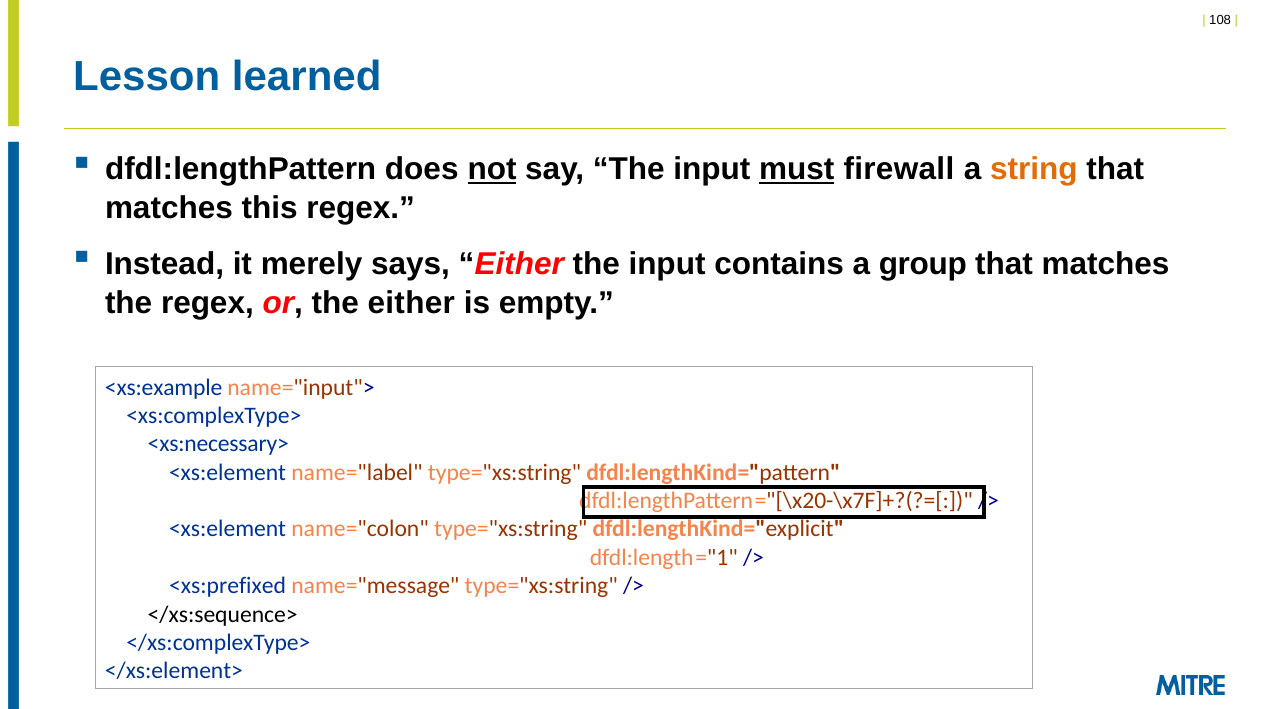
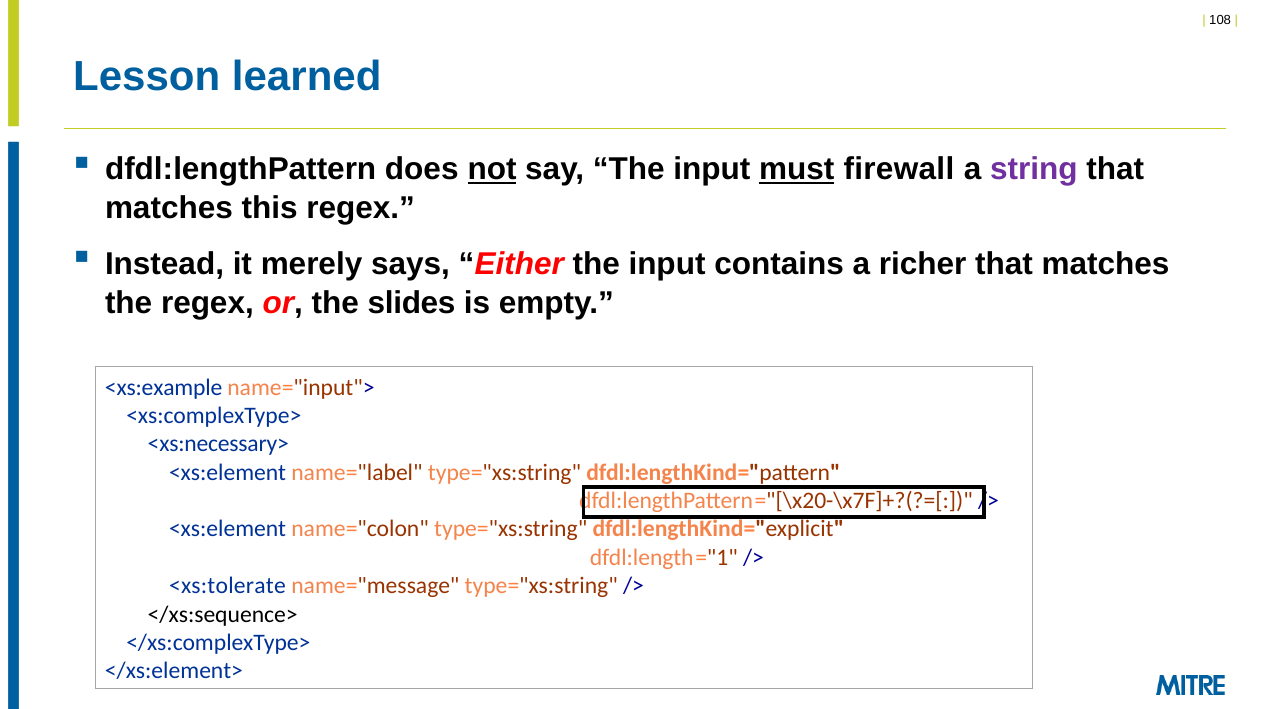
string colour: orange -> purple
group: group -> richer
the either: either -> slides
<xs:prefixed: <xs:prefixed -> <xs:tolerate
